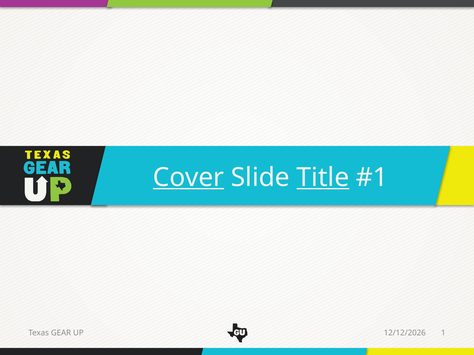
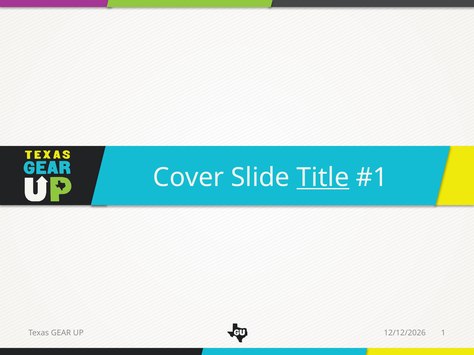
Cover underline: present -> none
